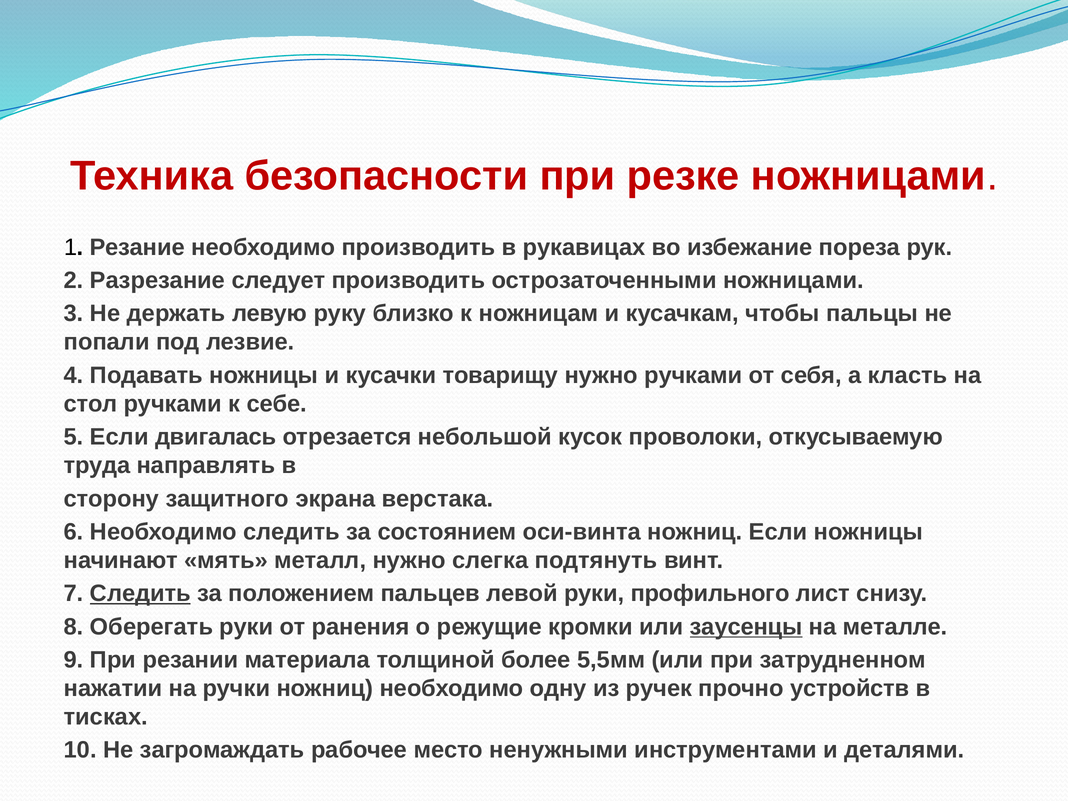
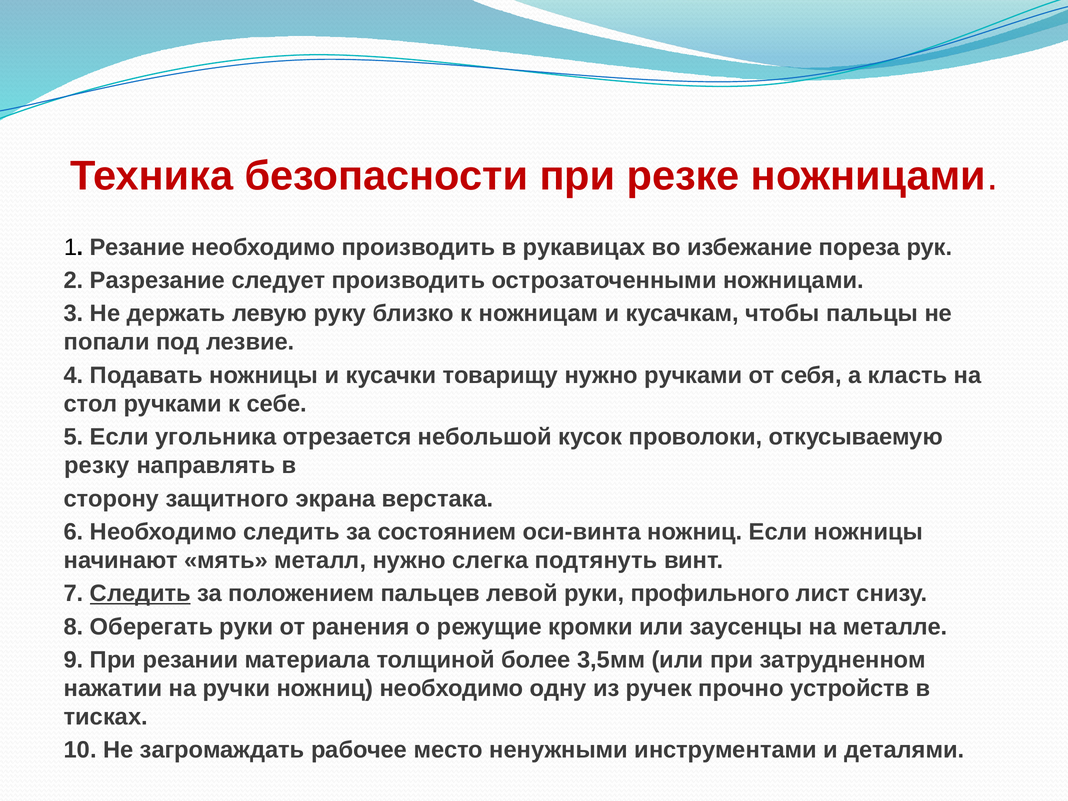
двигалась: двигалась -> угольника
труда: труда -> резку
заусенцы underline: present -> none
5,5мм: 5,5мм -> 3,5мм
